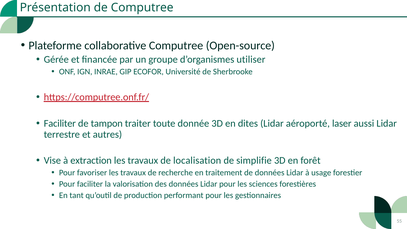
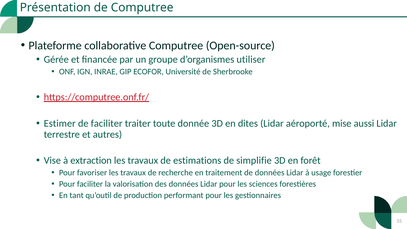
Faciliter at (60, 123): Faciliter -> Estimer
de tampon: tampon -> faciliter
laser: laser -> mise
localisation: localisation -> estimations
